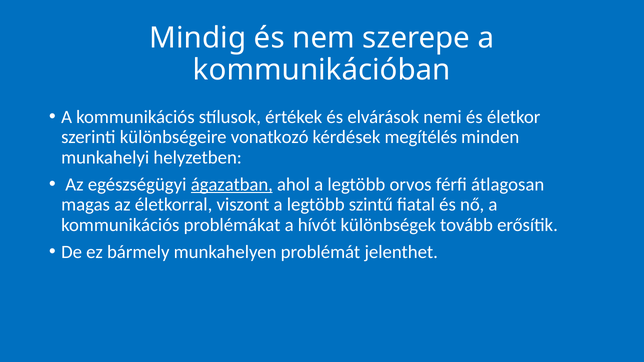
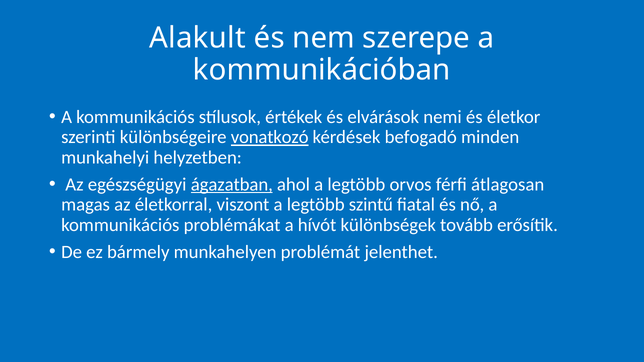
Mindig: Mindig -> Alakult
vonatkozó underline: none -> present
megítélés: megítélés -> befogadó
